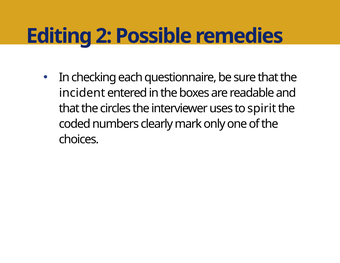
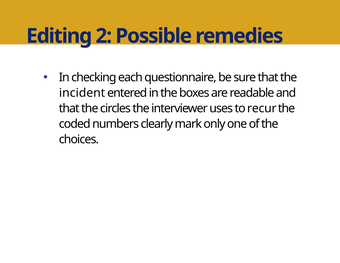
spirit: spirit -> recur
